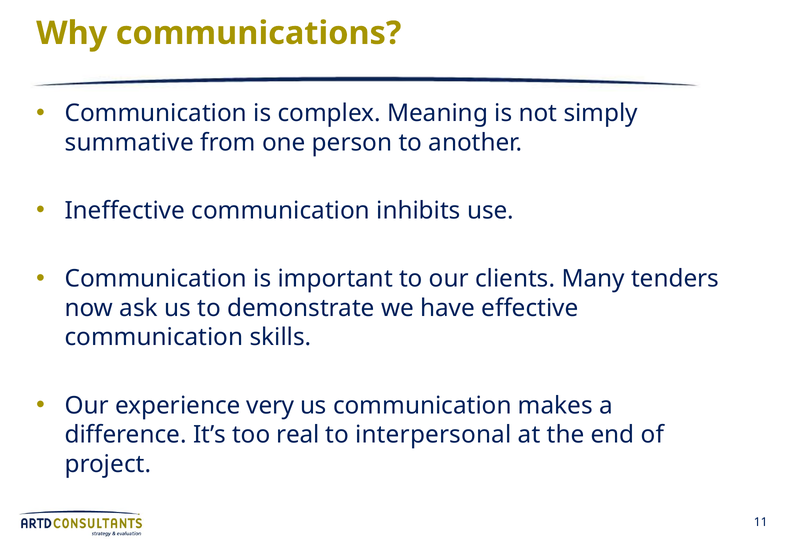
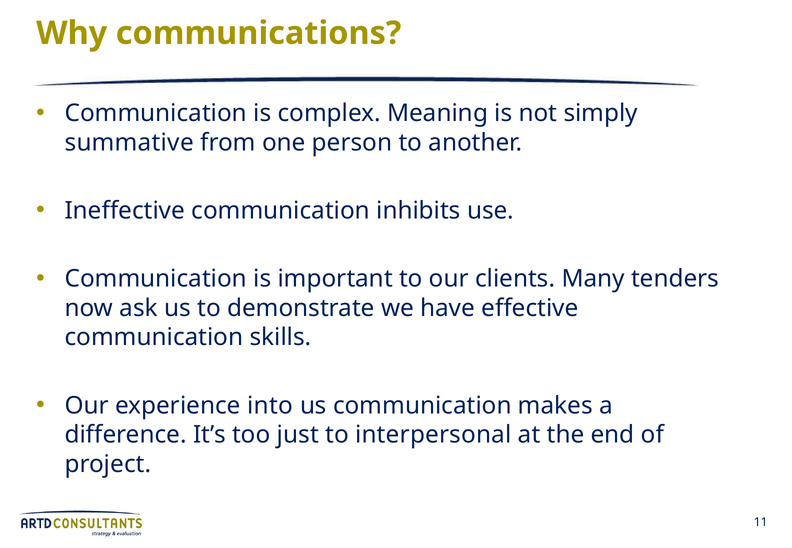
very: very -> into
real: real -> just
